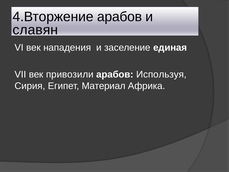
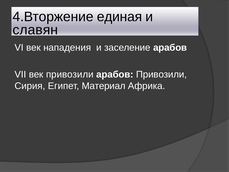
4.Вторжение арабов: арабов -> единая
заселение единая: единая -> арабов
арабов Используя: Используя -> Привозили
